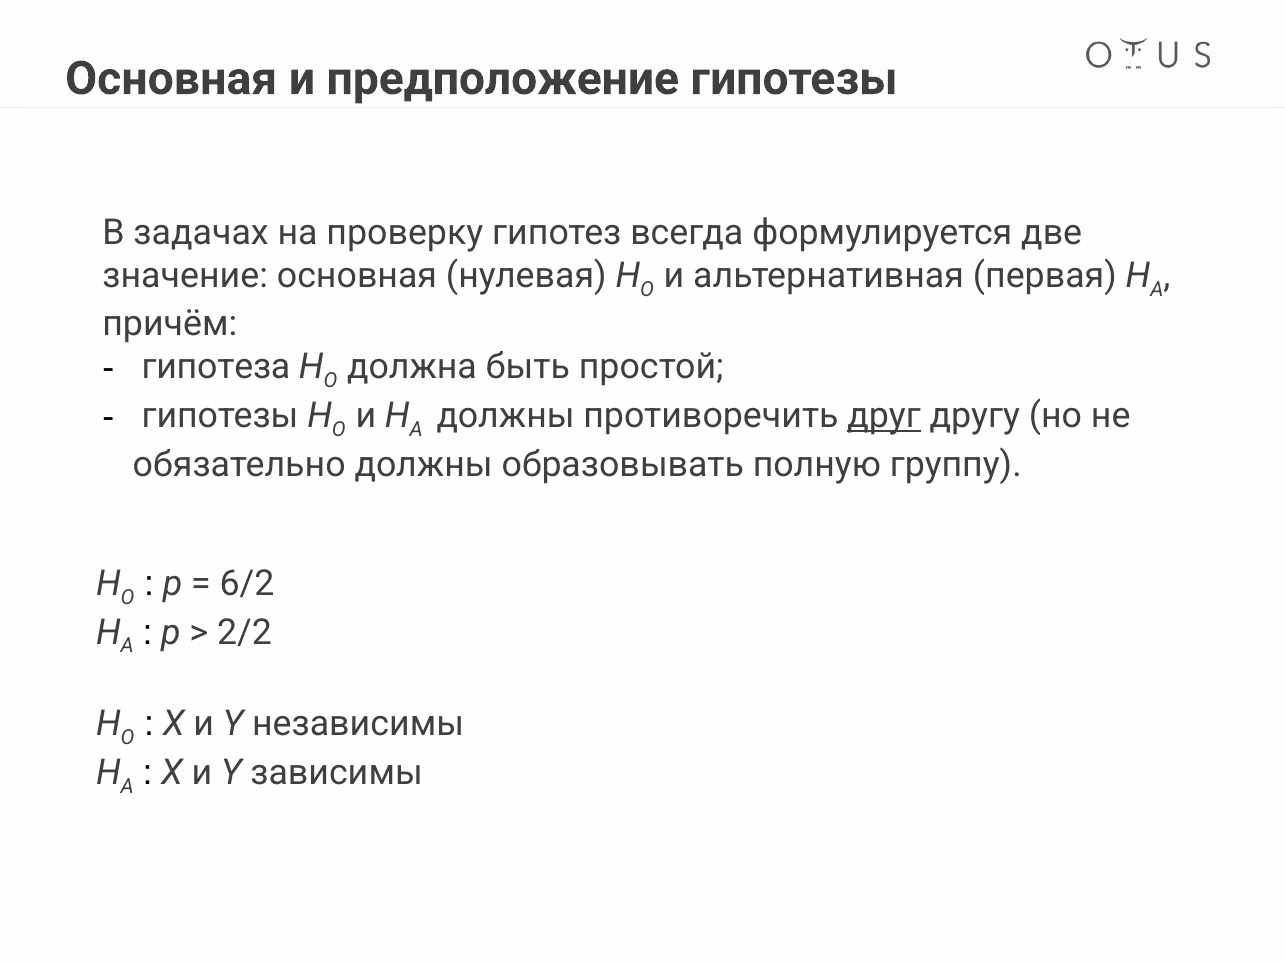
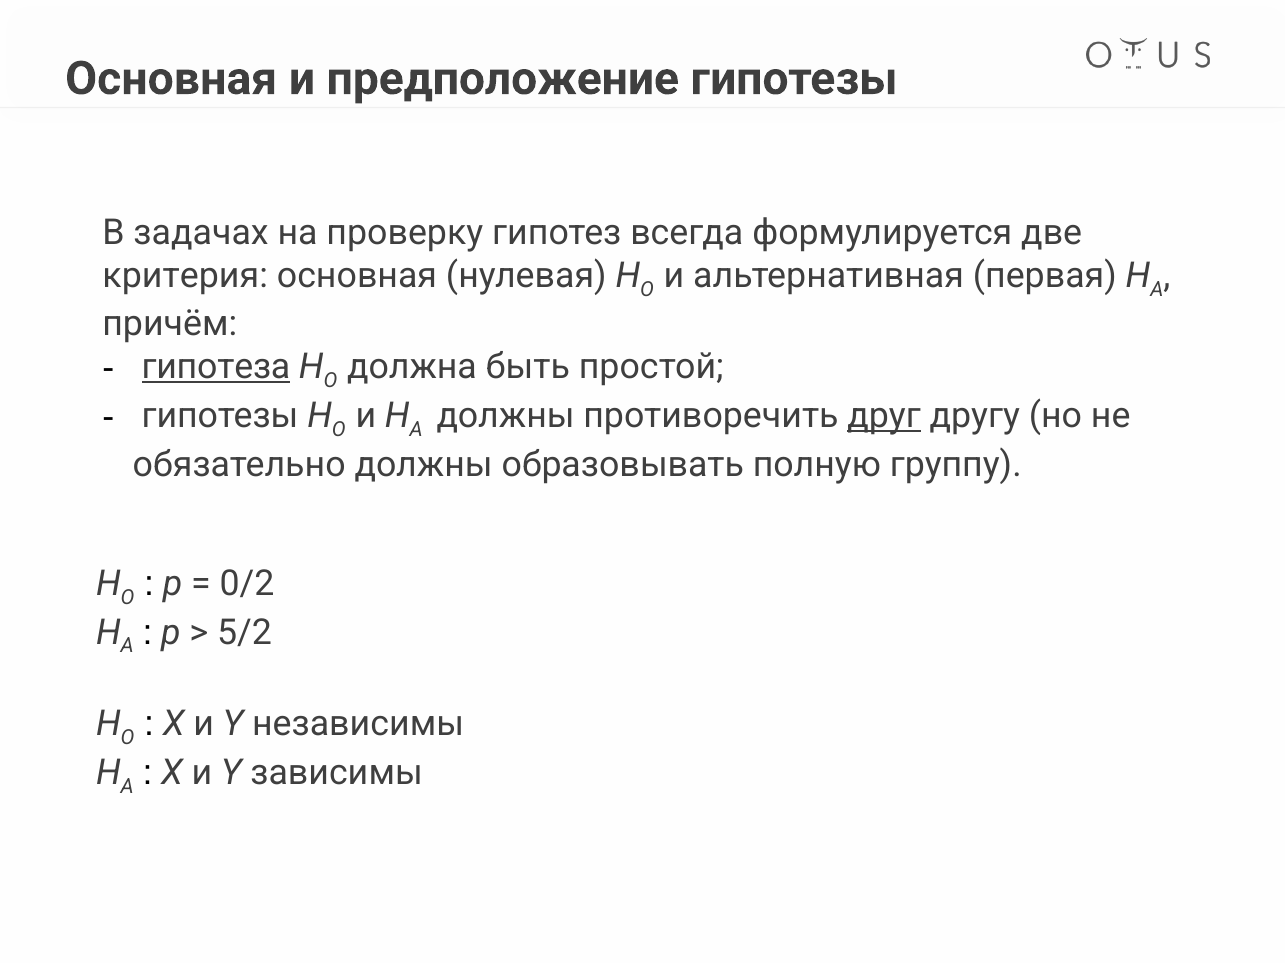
значение: значение -> критерия
гипотеза underline: none -> present
6/2: 6/2 -> 0/2
2/2: 2/2 -> 5/2
